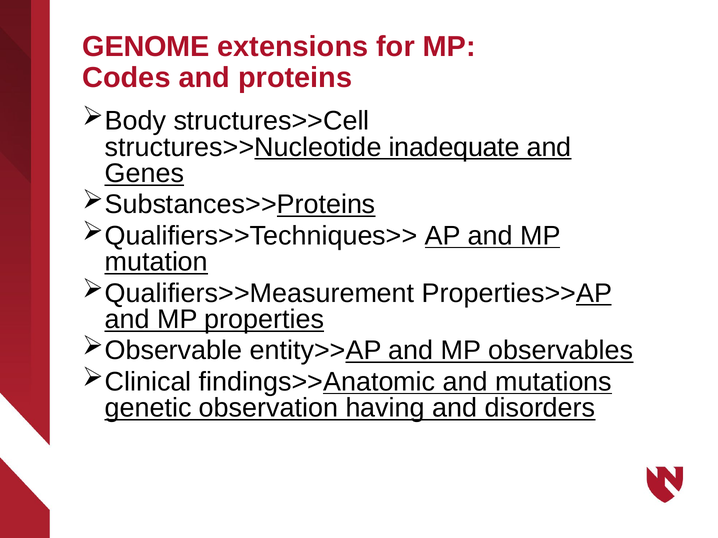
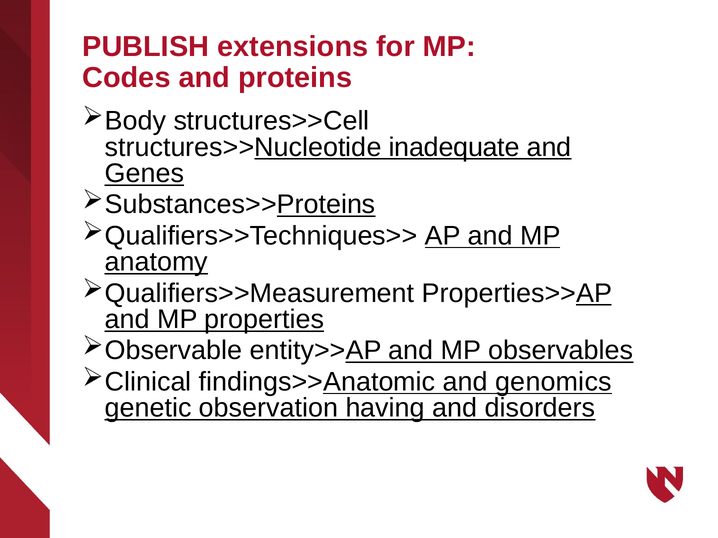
GENOME: GENOME -> PUBLISH
mutation: mutation -> anatomy
mutations: mutations -> genomics
